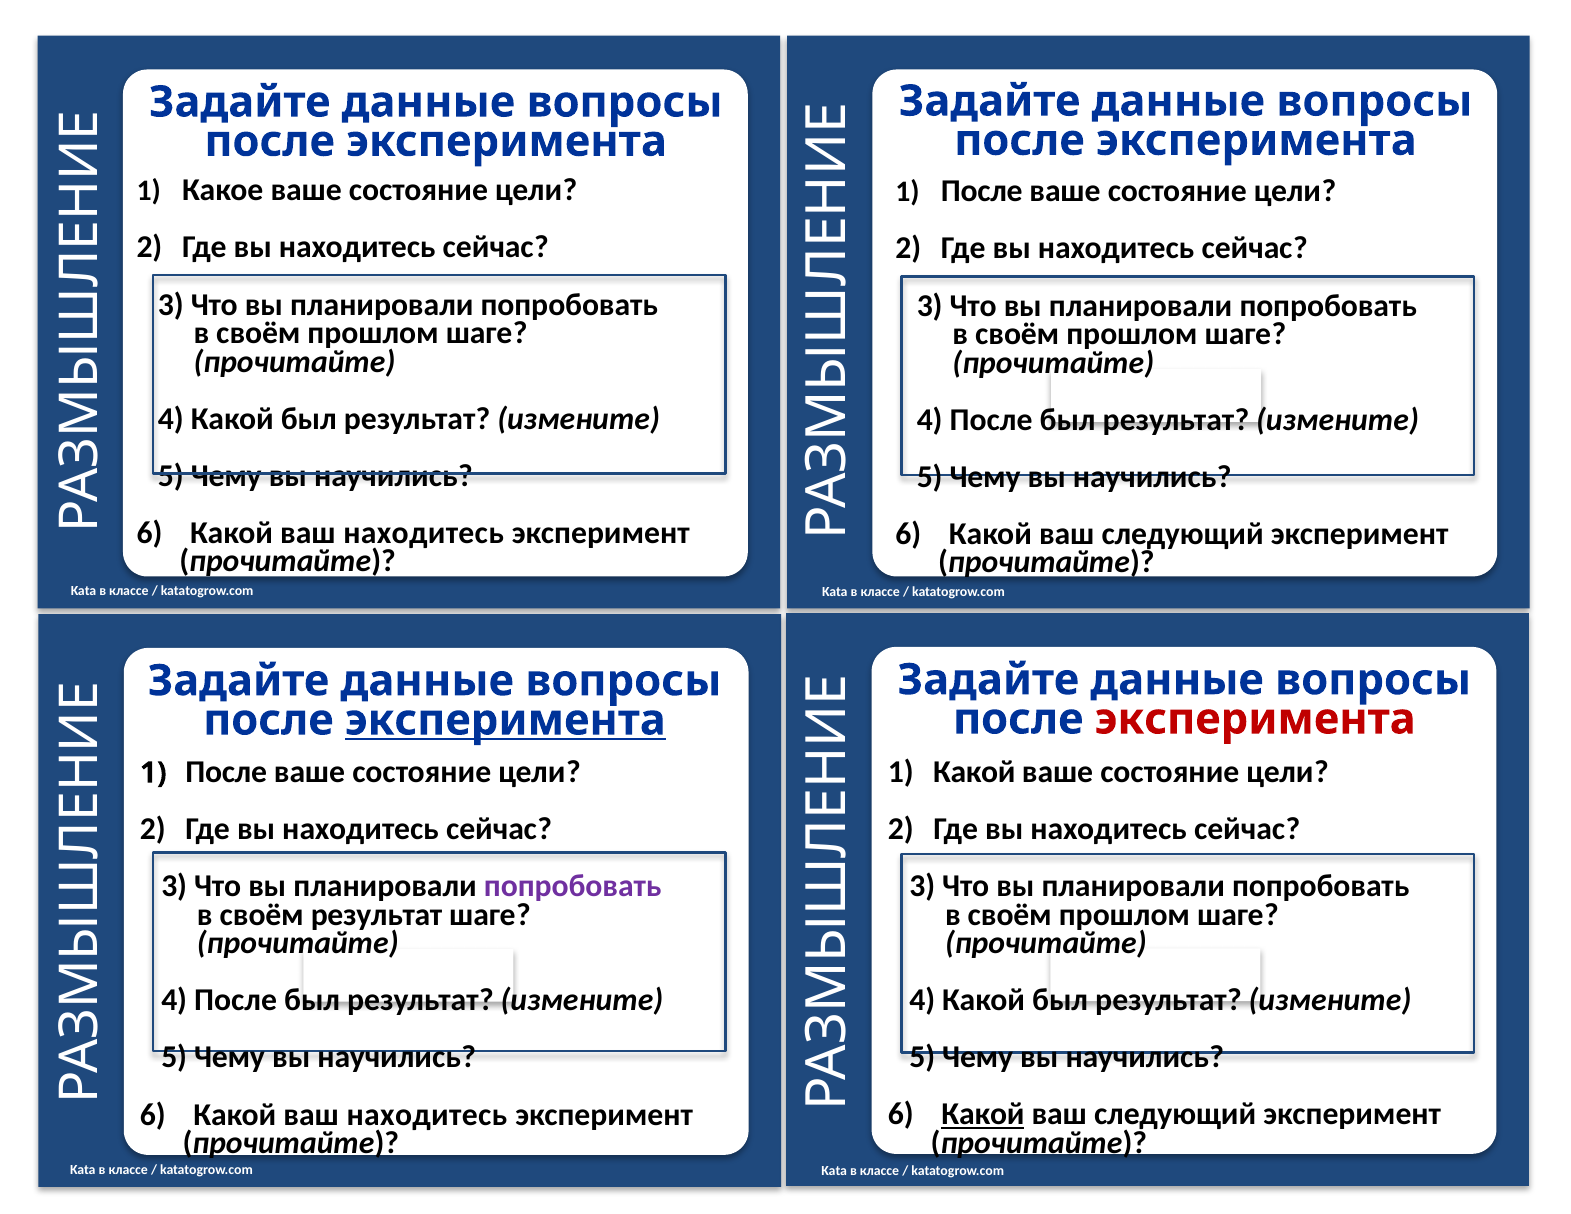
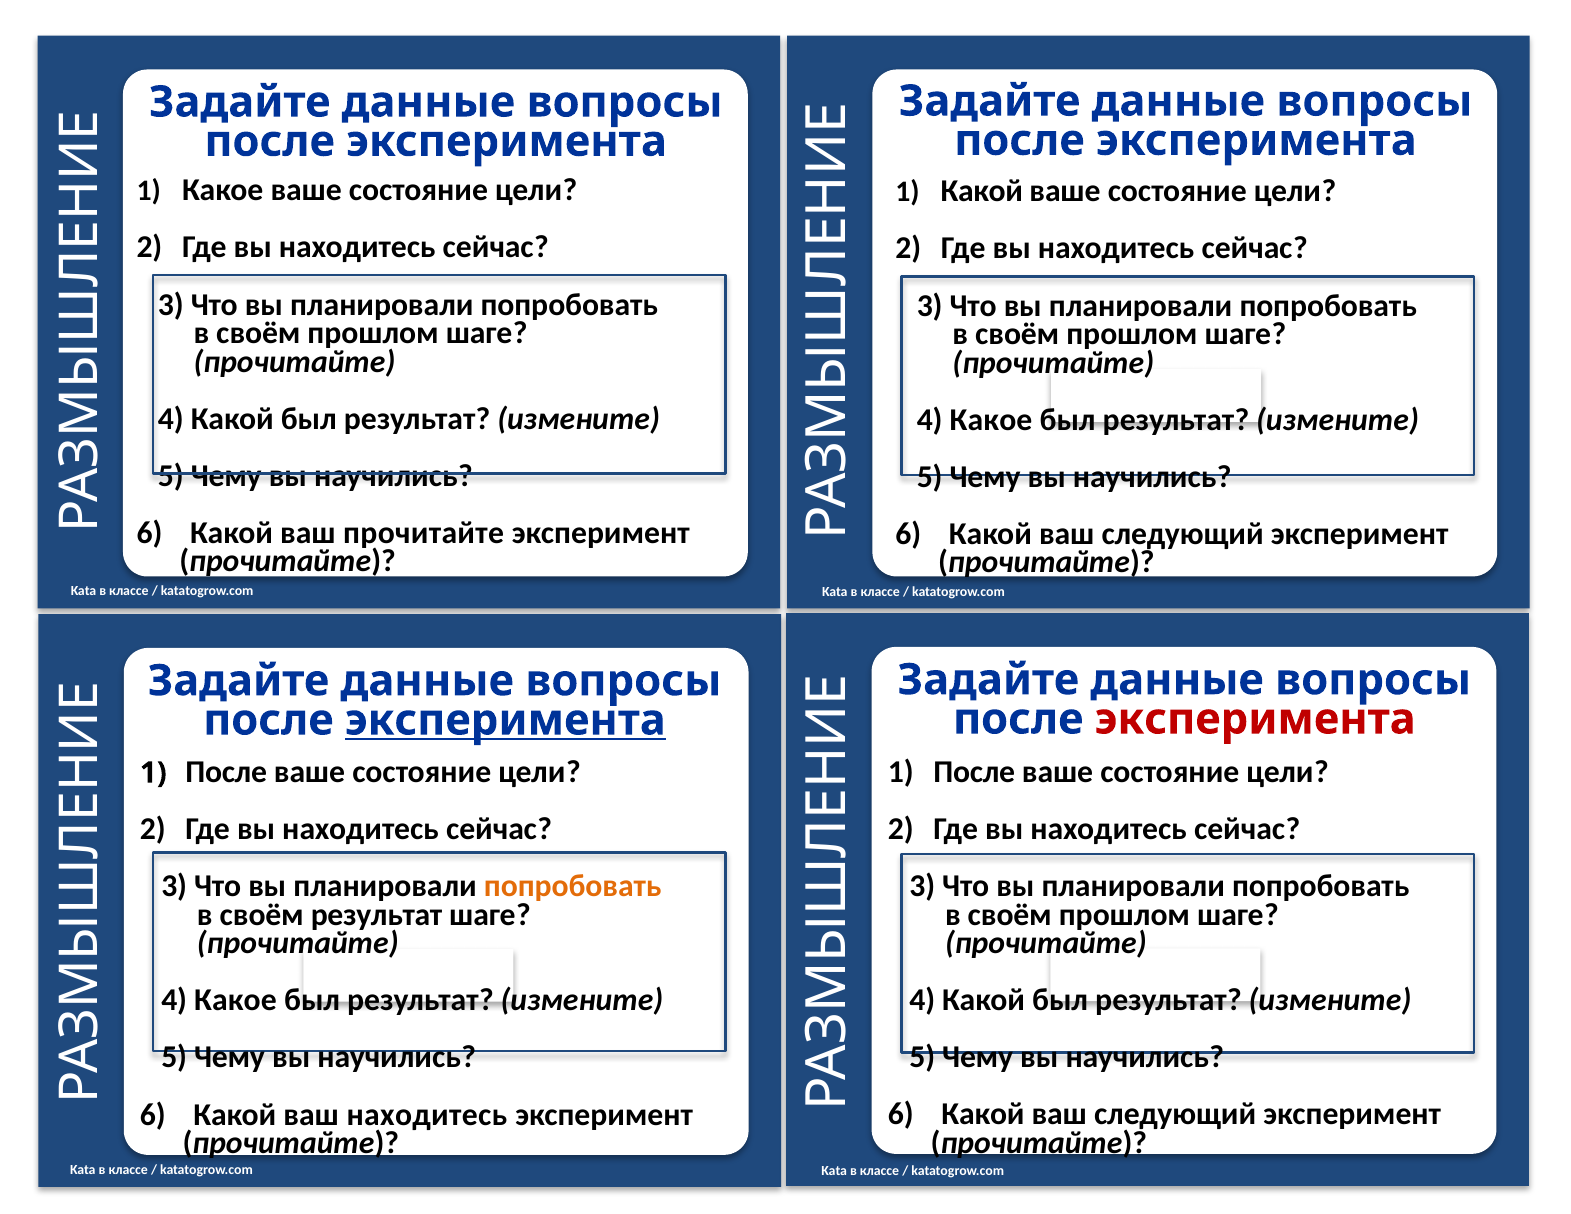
После at (982, 191): После -> Какой
После at (991, 420): После -> Какое
находитесь at (424, 533): находитесь -> прочитайте
Какой at (974, 772): Какой -> После
попробовать at (573, 886) colour: purple -> orange
После at (236, 1000): После -> Какое
Какой at (983, 1114) underline: present -> none
